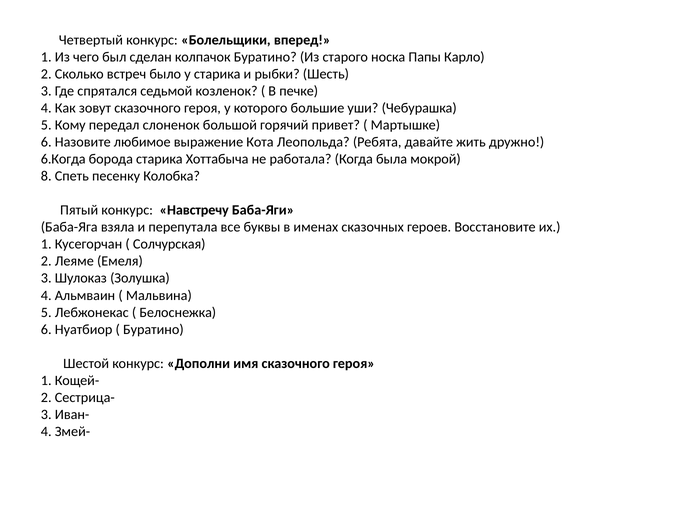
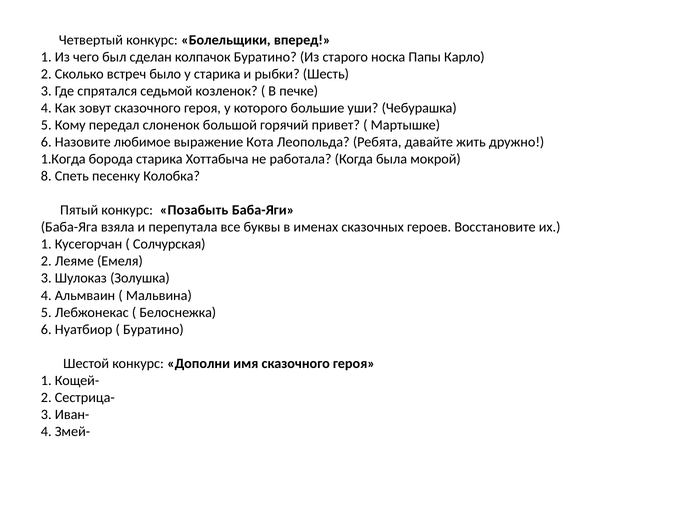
6.Когда: 6.Когда -> 1.Когда
Навстречу: Навстречу -> Позабыть
